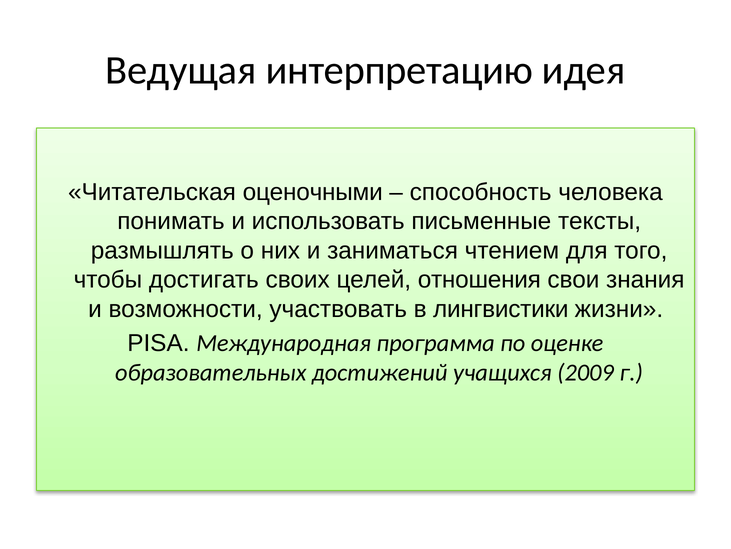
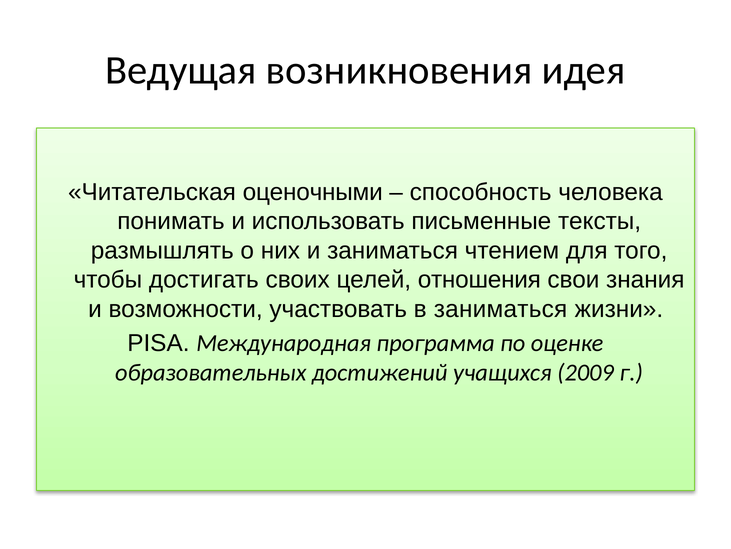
интерпретацию: интерпретацию -> возникновения
в лингвистики: лингвистики -> заниматься
